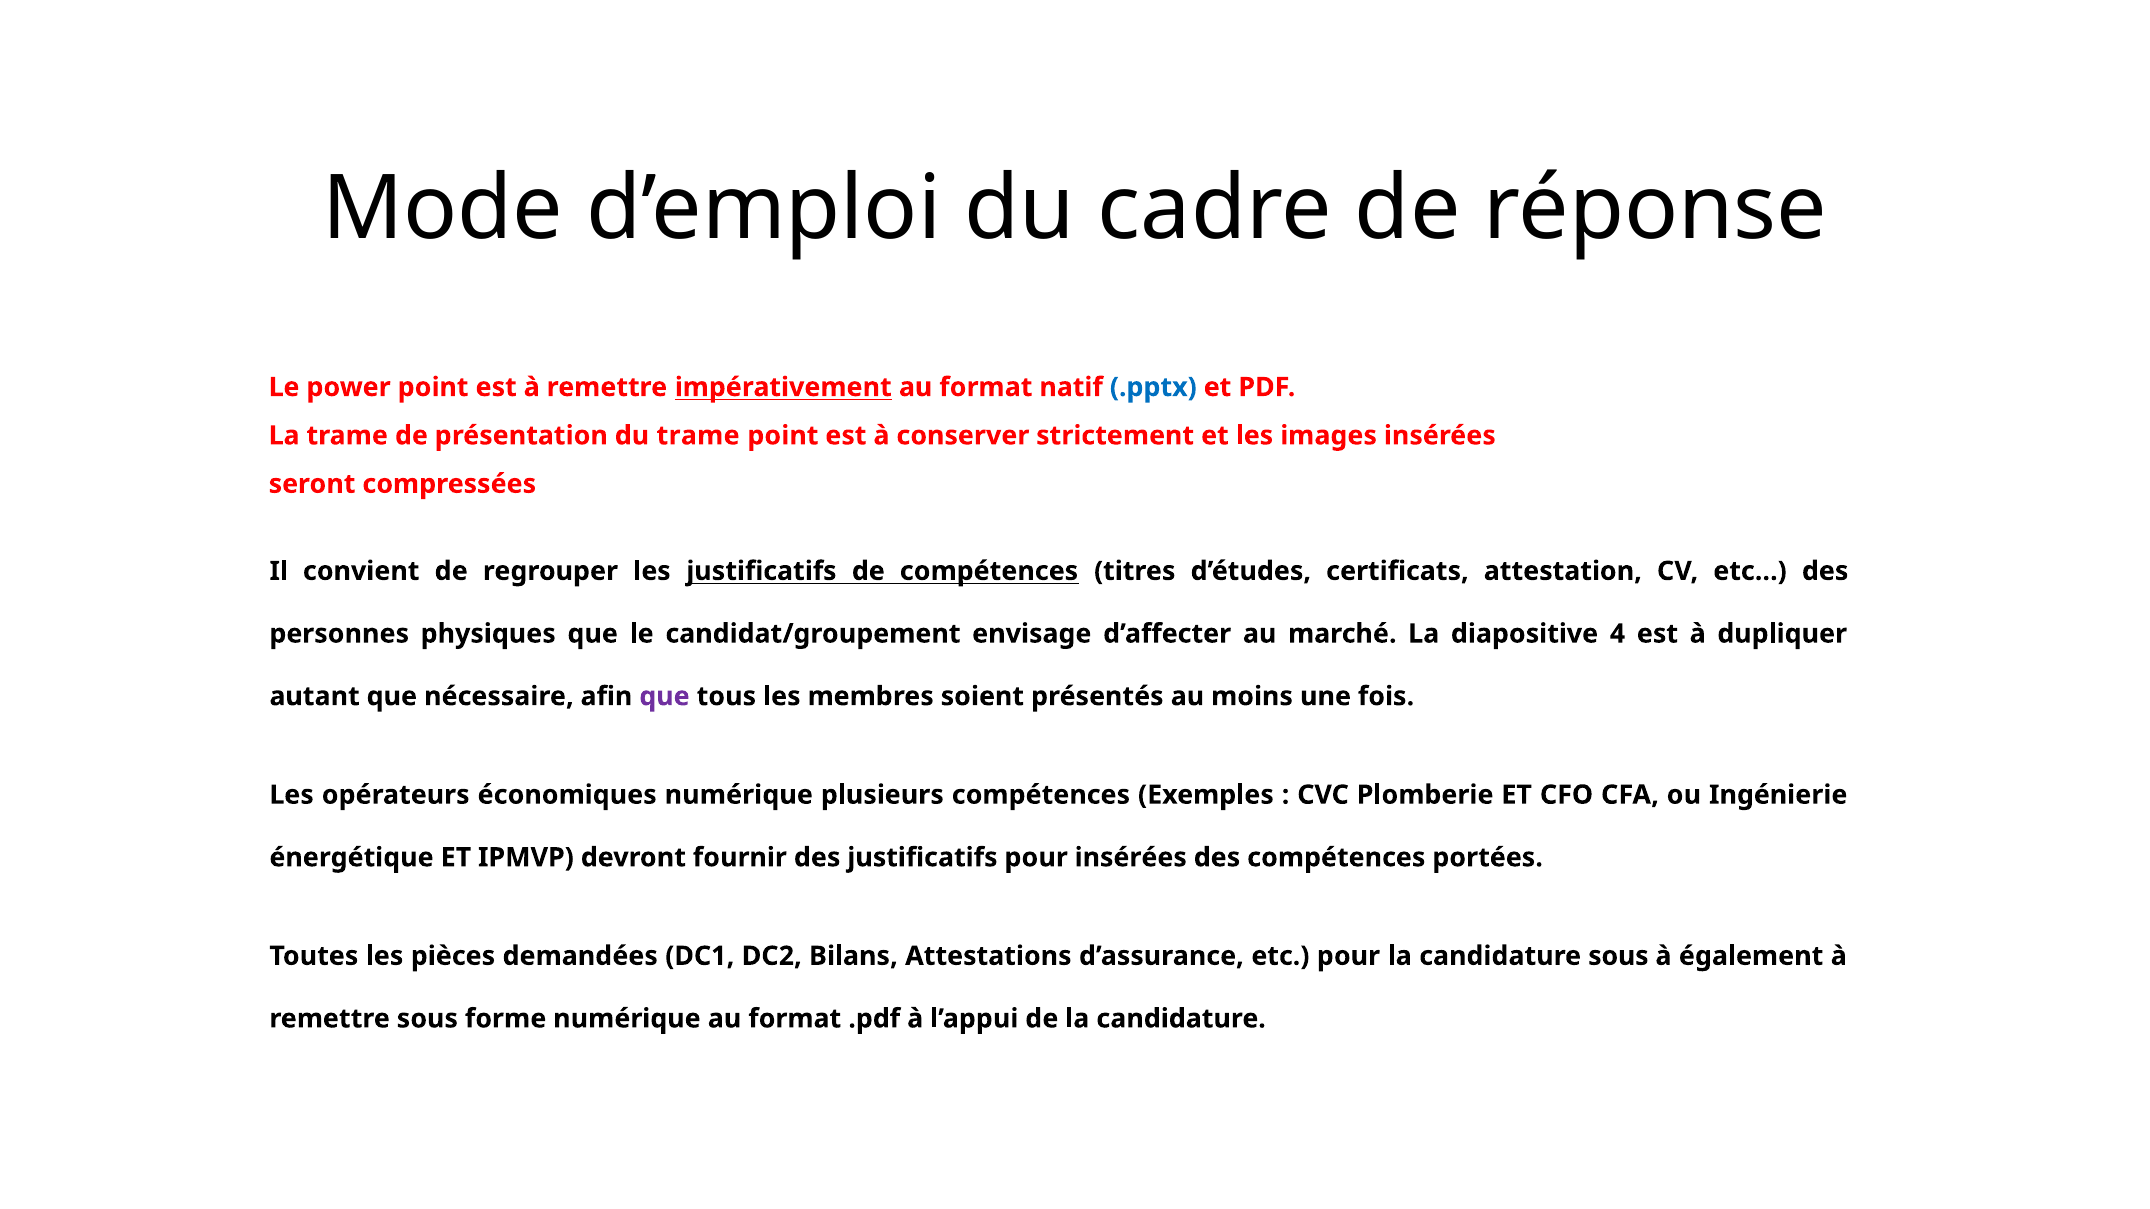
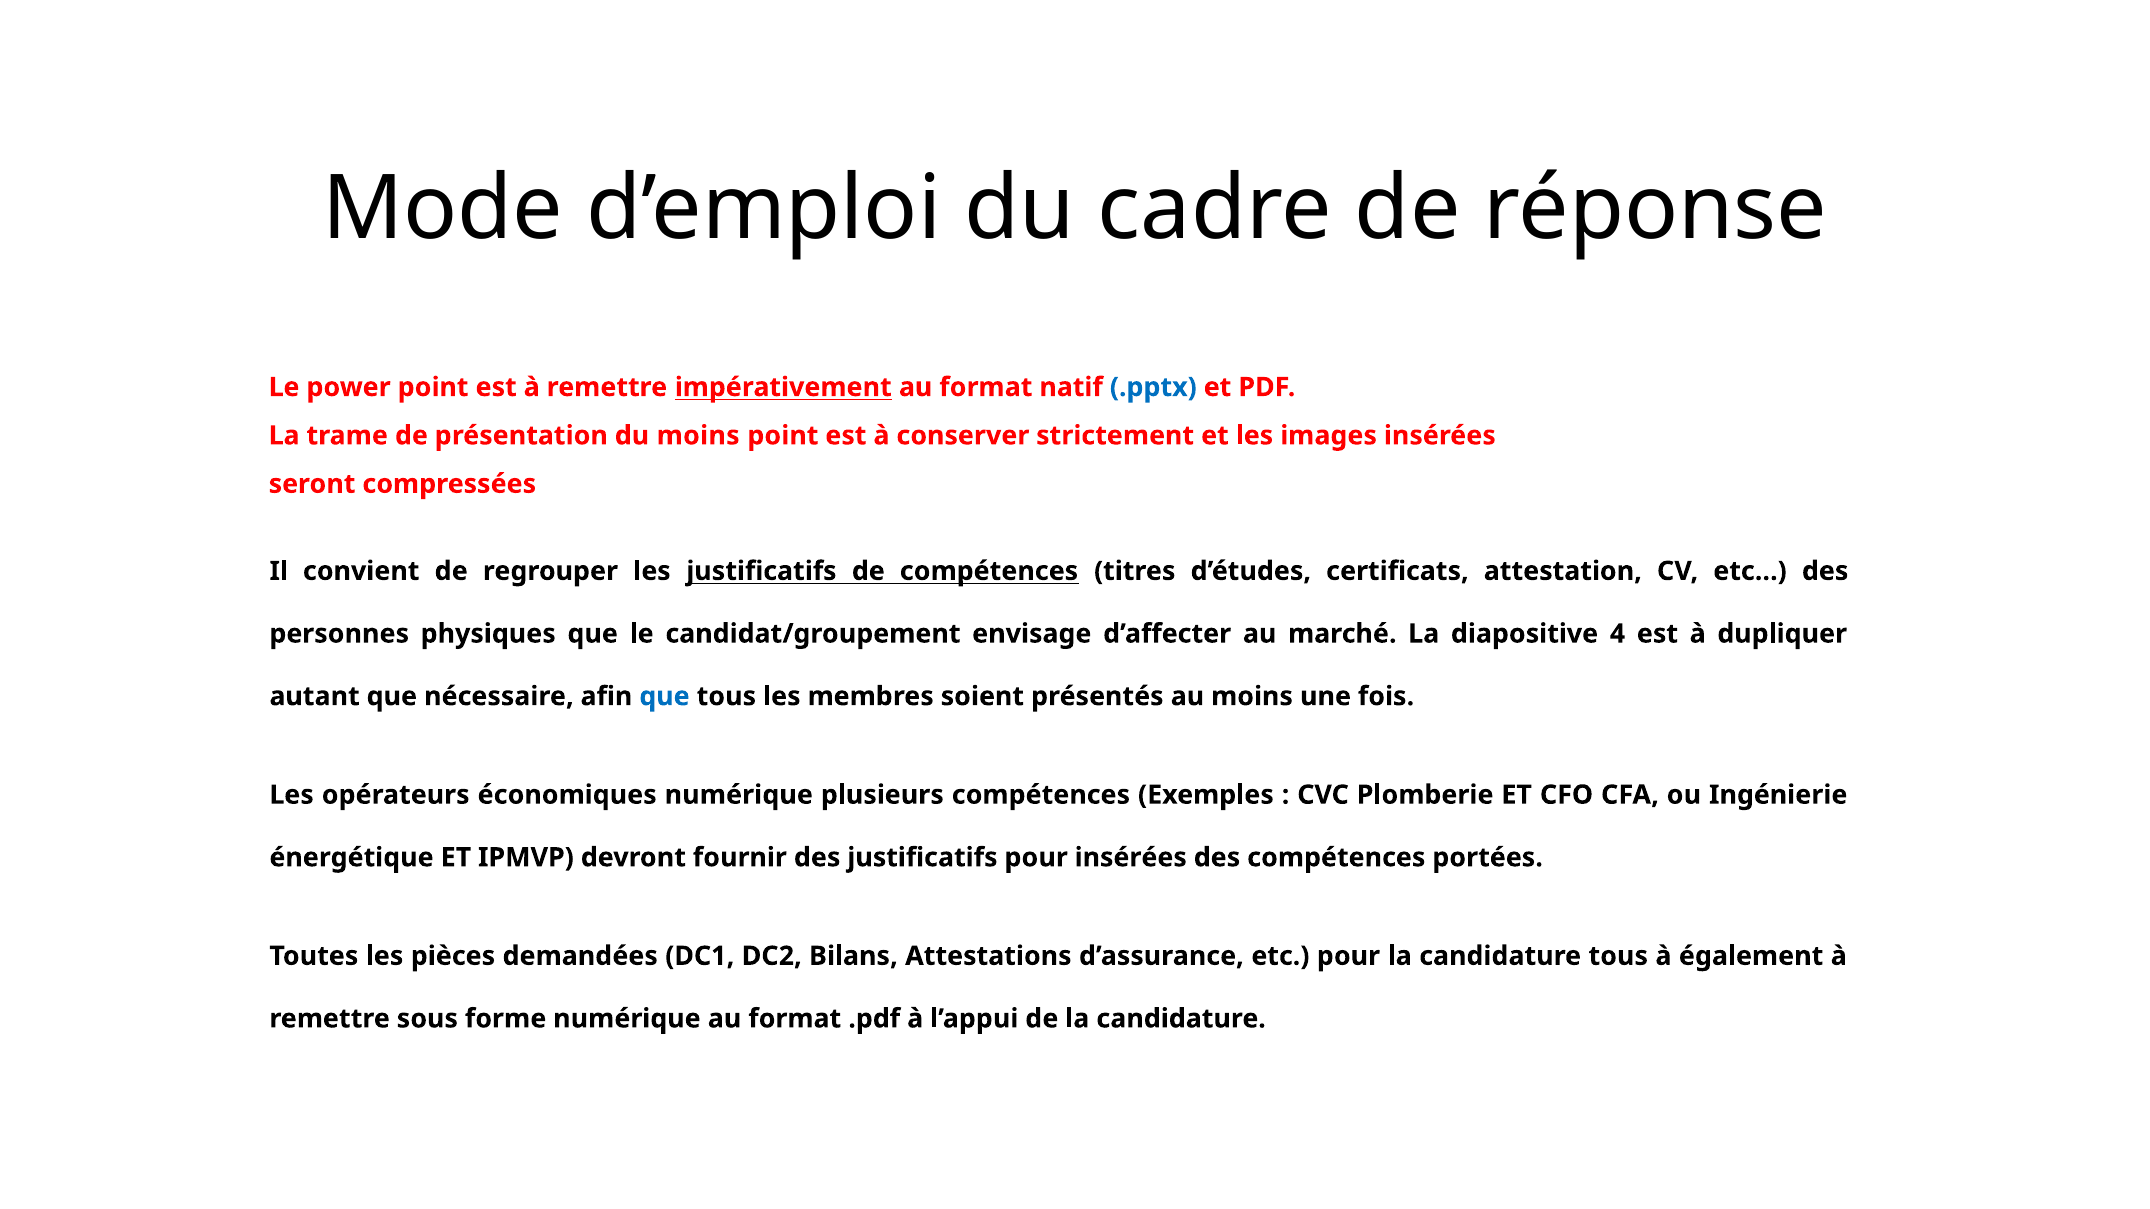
du trame: trame -> moins
que at (664, 697) colour: purple -> blue
candidature sous: sous -> tous
